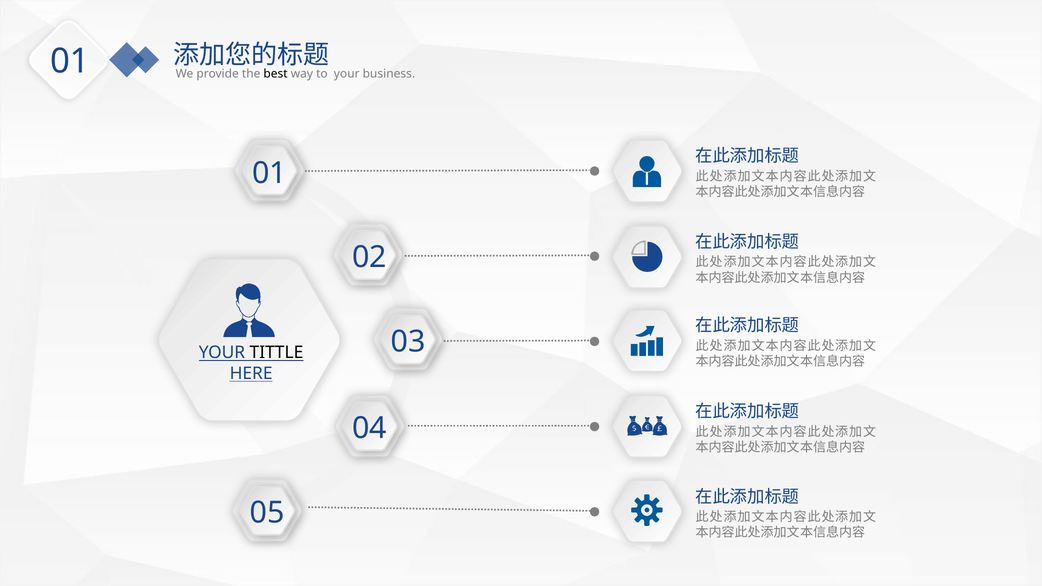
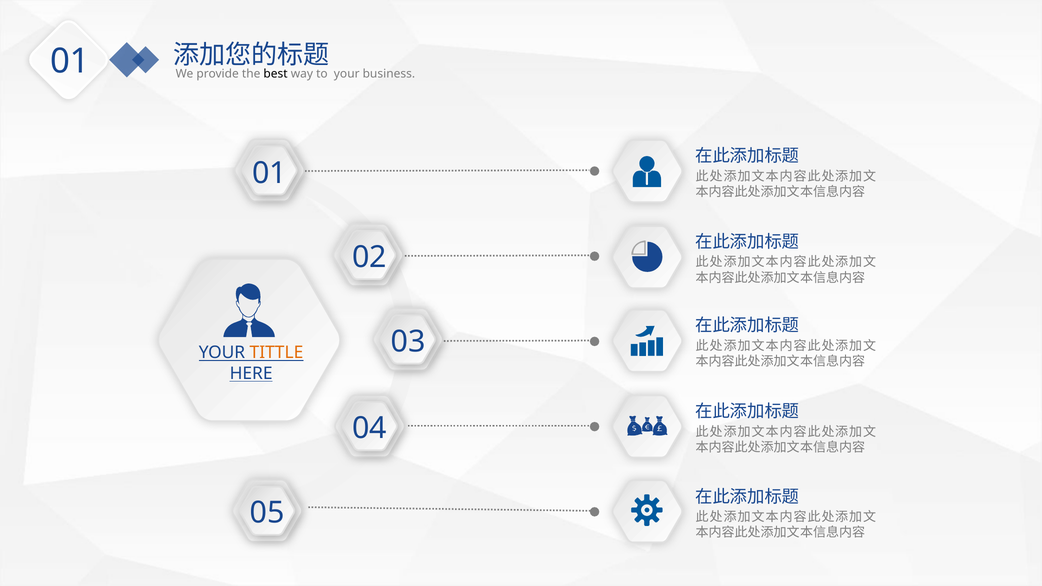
TITTLE colour: black -> orange
